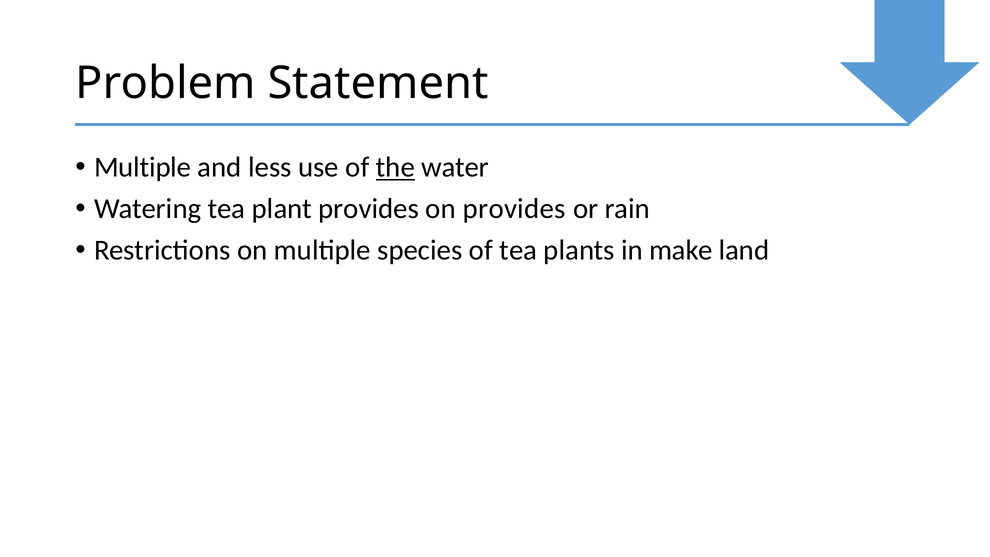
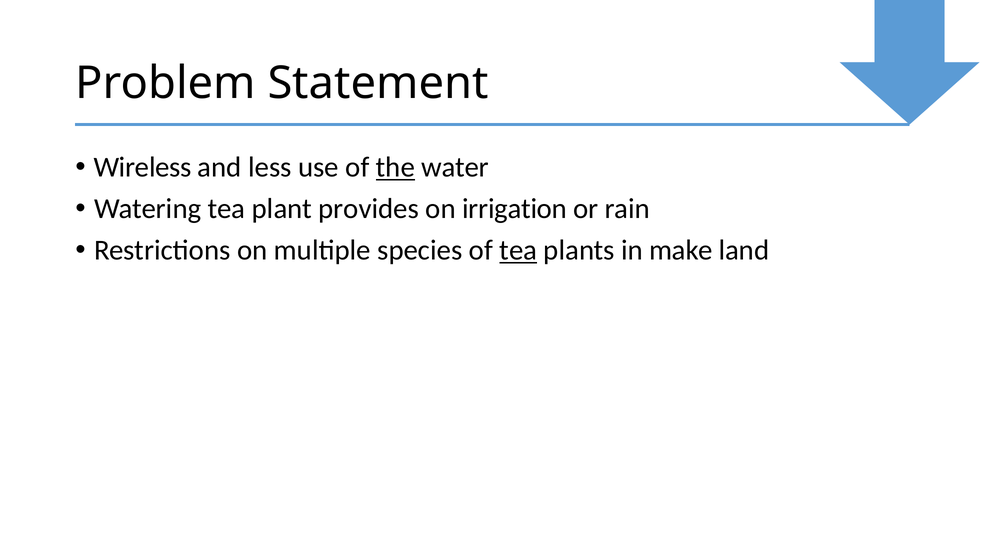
Multiple at (143, 167): Multiple -> Wireless
on provides: provides -> irrigation
tea at (518, 250) underline: none -> present
